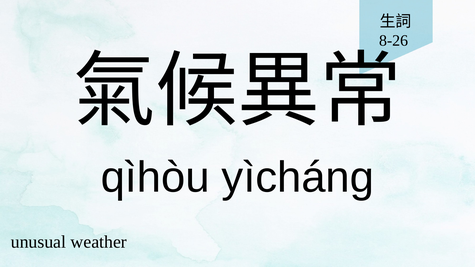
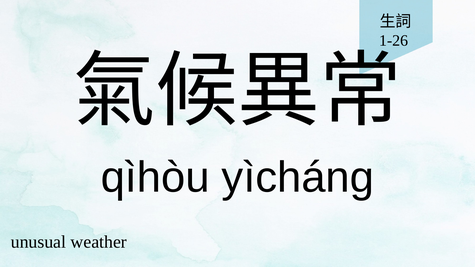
8-26: 8-26 -> 1-26
